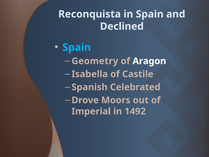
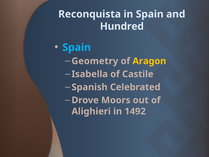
Declined: Declined -> Hundred
Aragon colour: white -> yellow
Imperial: Imperial -> Alighieri
